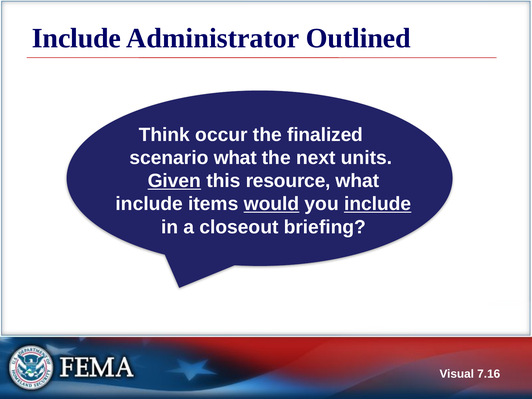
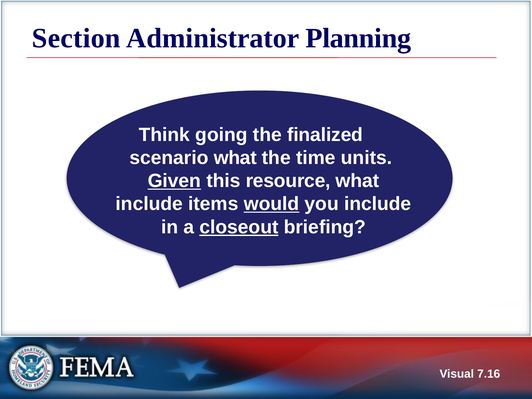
Include at (76, 38): Include -> Section
Outlined: Outlined -> Planning
occur: occur -> going
next: next -> time
include at (378, 204) underline: present -> none
closeout underline: none -> present
